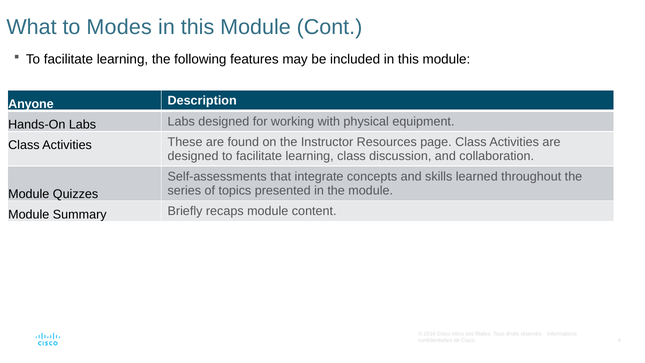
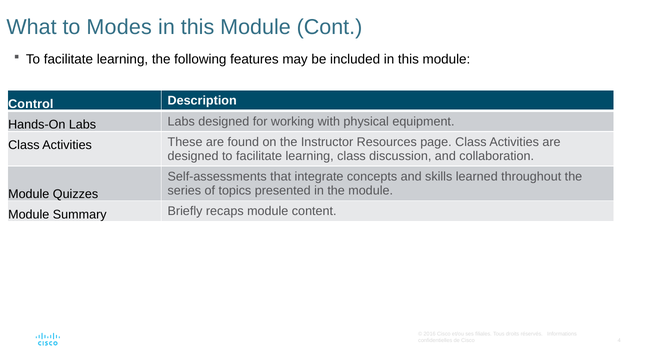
Anyone: Anyone -> Control
